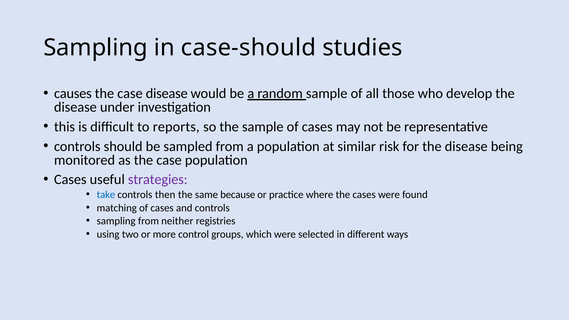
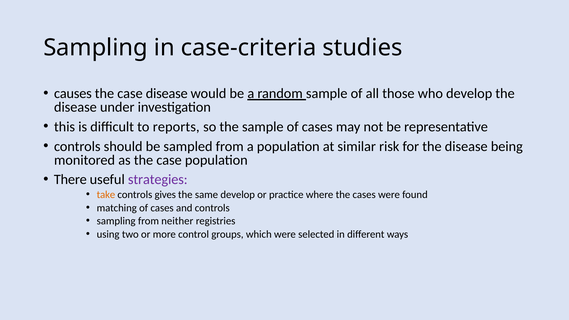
case-should: case-should -> case-criteria
Cases at (70, 180): Cases -> There
take colour: blue -> orange
then: then -> gives
same because: because -> develop
